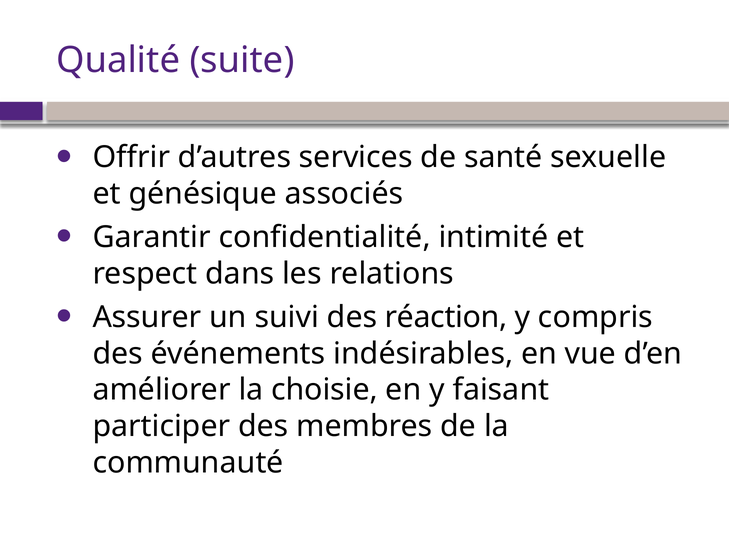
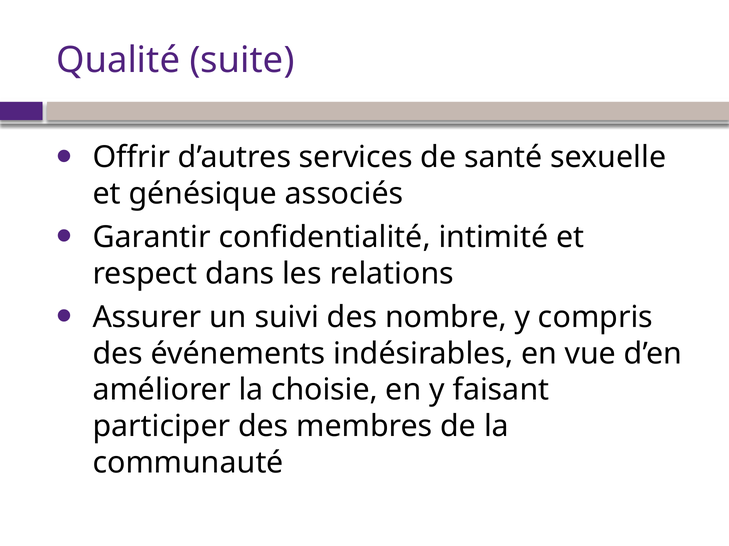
réaction: réaction -> nombre
